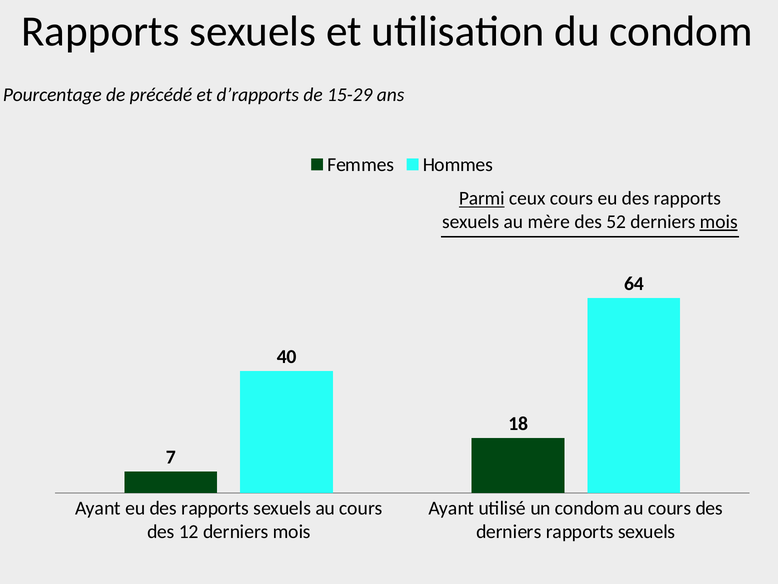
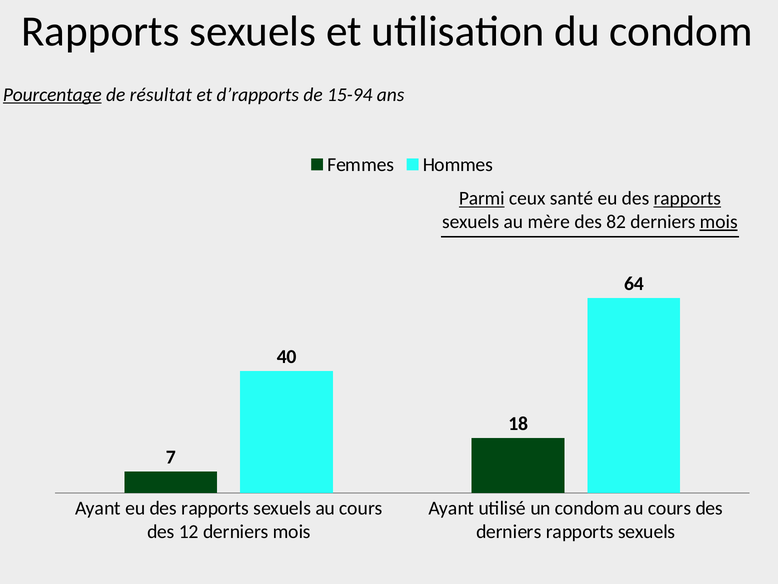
Pourcentage underline: none -> present
précédé: précédé -> résultat
15-29: 15-29 -> 15-94
ceux cours: cours -> santé
rapports at (687, 198) underline: none -> present
52: 52 -> 82
